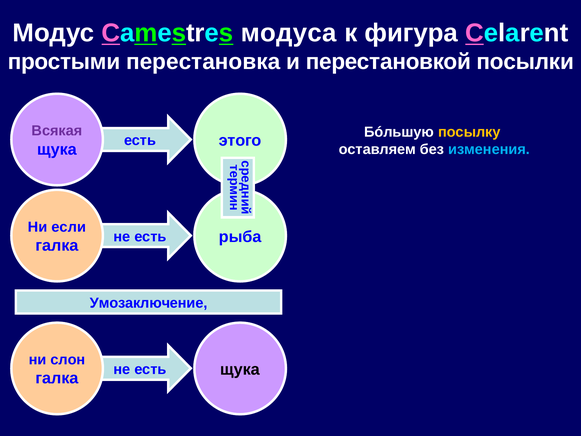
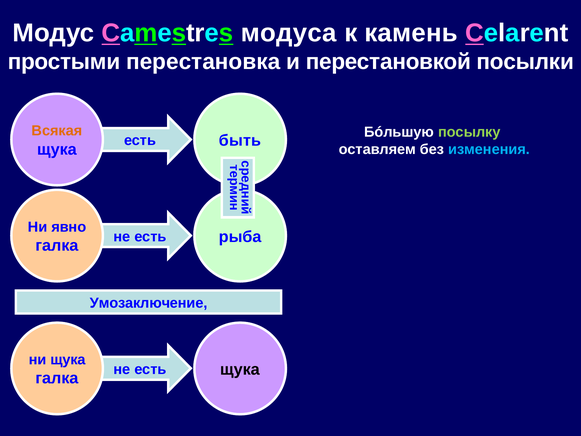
фигура: фигура -> камень
Всякая colour: purple -> orange
посылку colour: yellow -> light green
этого: этого -> быть
если: если -> явно
ни слон: слон -> щука
